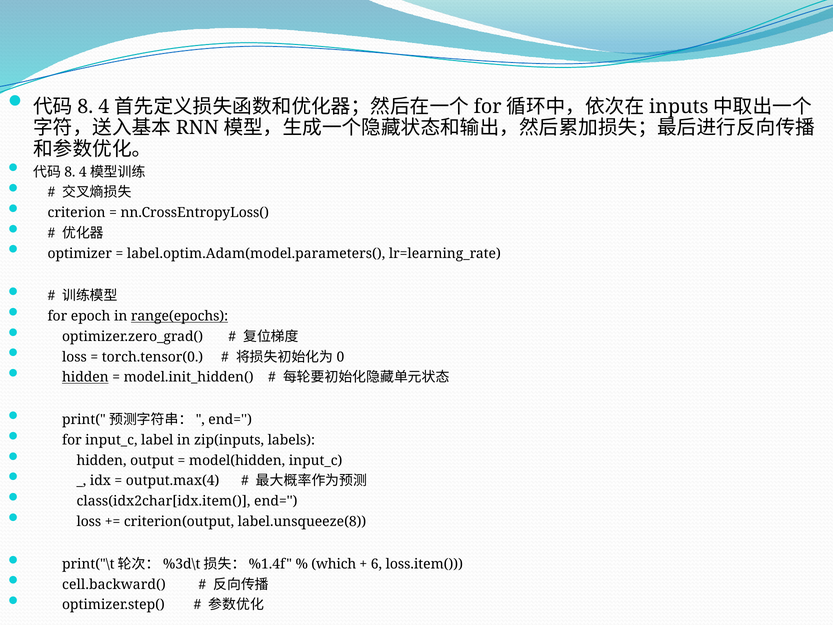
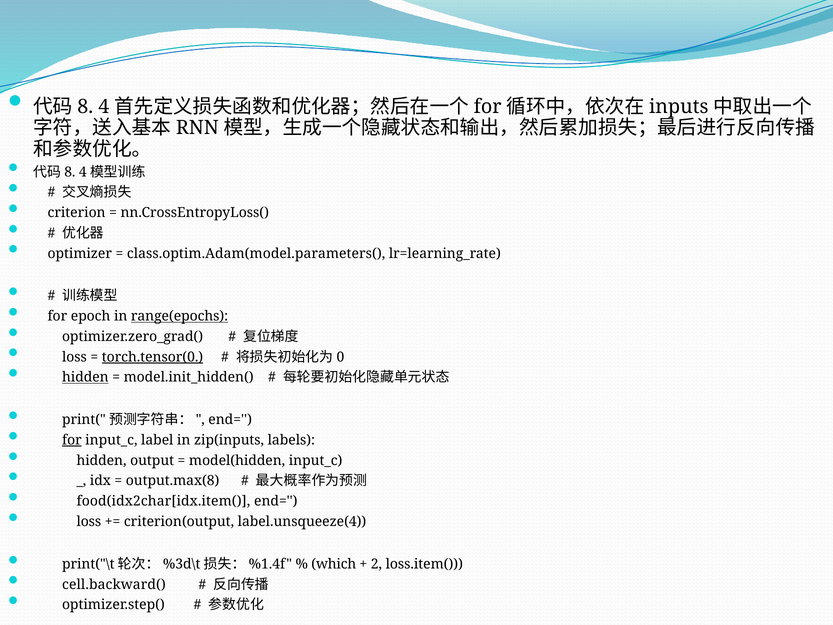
label.optim.Adam(model.parameters(: label.optim.Adam(model.parameters( -> class.optim.Adam(model.parameters(
torch.tensor(0 underline: none -> present
for at (72, 440) underline: none -> present
output.max(4: output.max(4 -> output.max(8
class(idx2char[idx.item(: class(idx2char[idx.item( -> food(idx2char[idx.item(
label.unsqueeze(8: label.unsqueeze(8 -> label.unsqueeze(4
6: 6 -> 2
